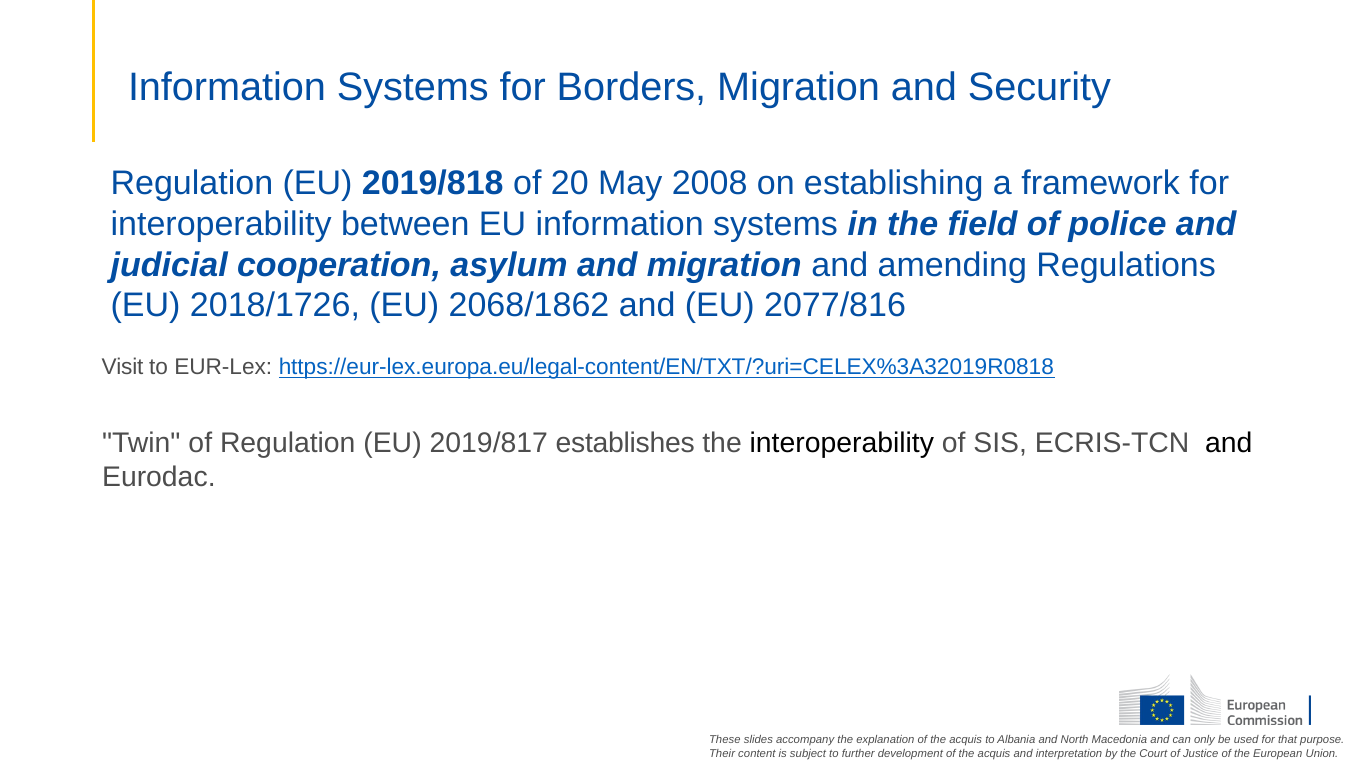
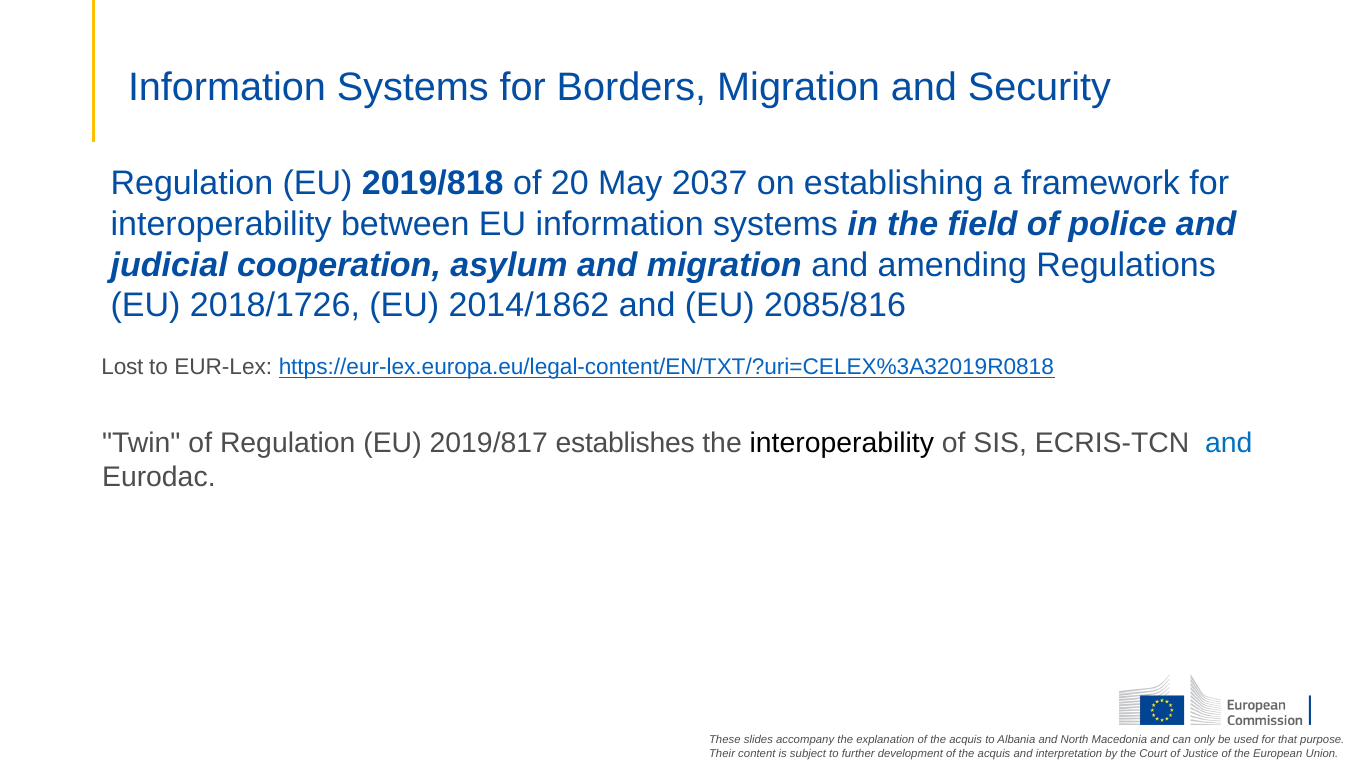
2008: 2008 -> 2037
2068/1862: 2068/1862 -> 2014/1862
2077/816: 2077/816 -> 2085/816
Visit: Visit -> Lost
and at (1229, 443) colour: black -> blue
